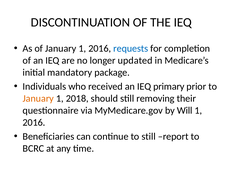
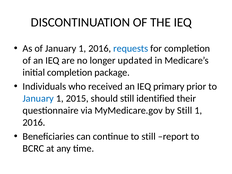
initial mandatory: mandatory -> completion
January at (38, 98) colour: orange -> blue
2018: 2018 -> 2015
removing: removing -> identified
by Will: Will -> Still
